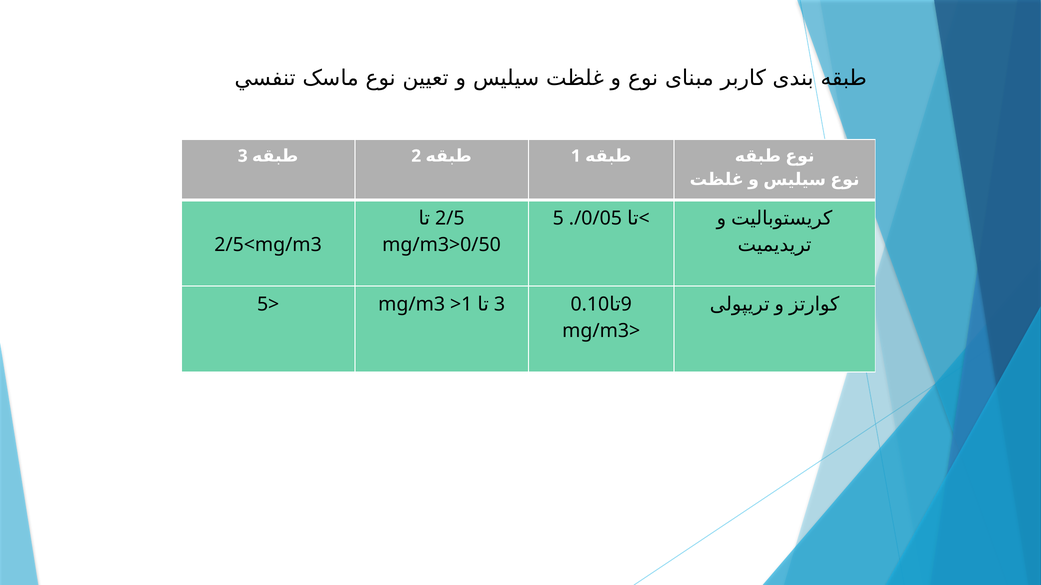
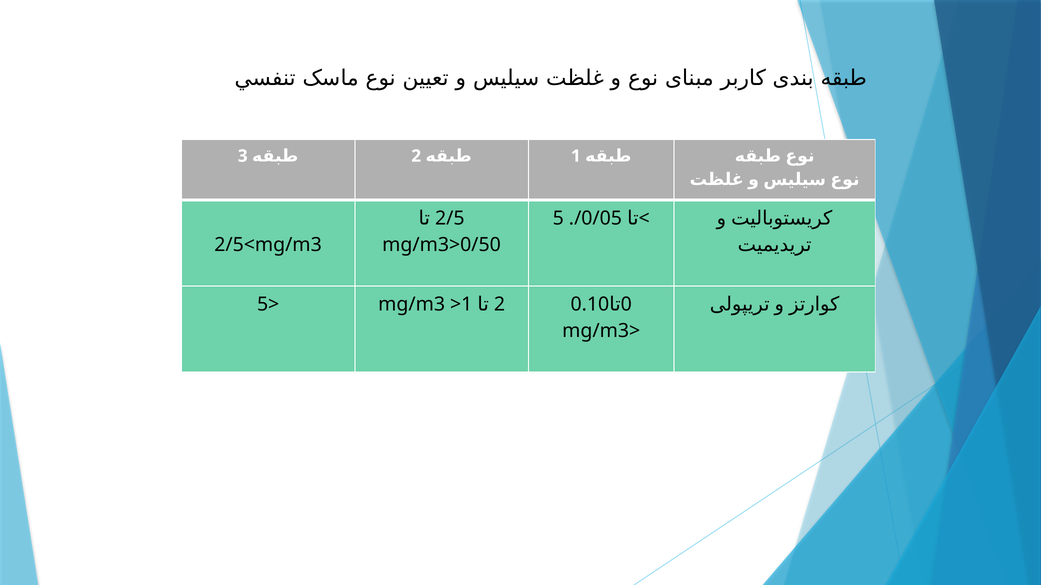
5 3: 3 -> 2
9: 9 -> 0
